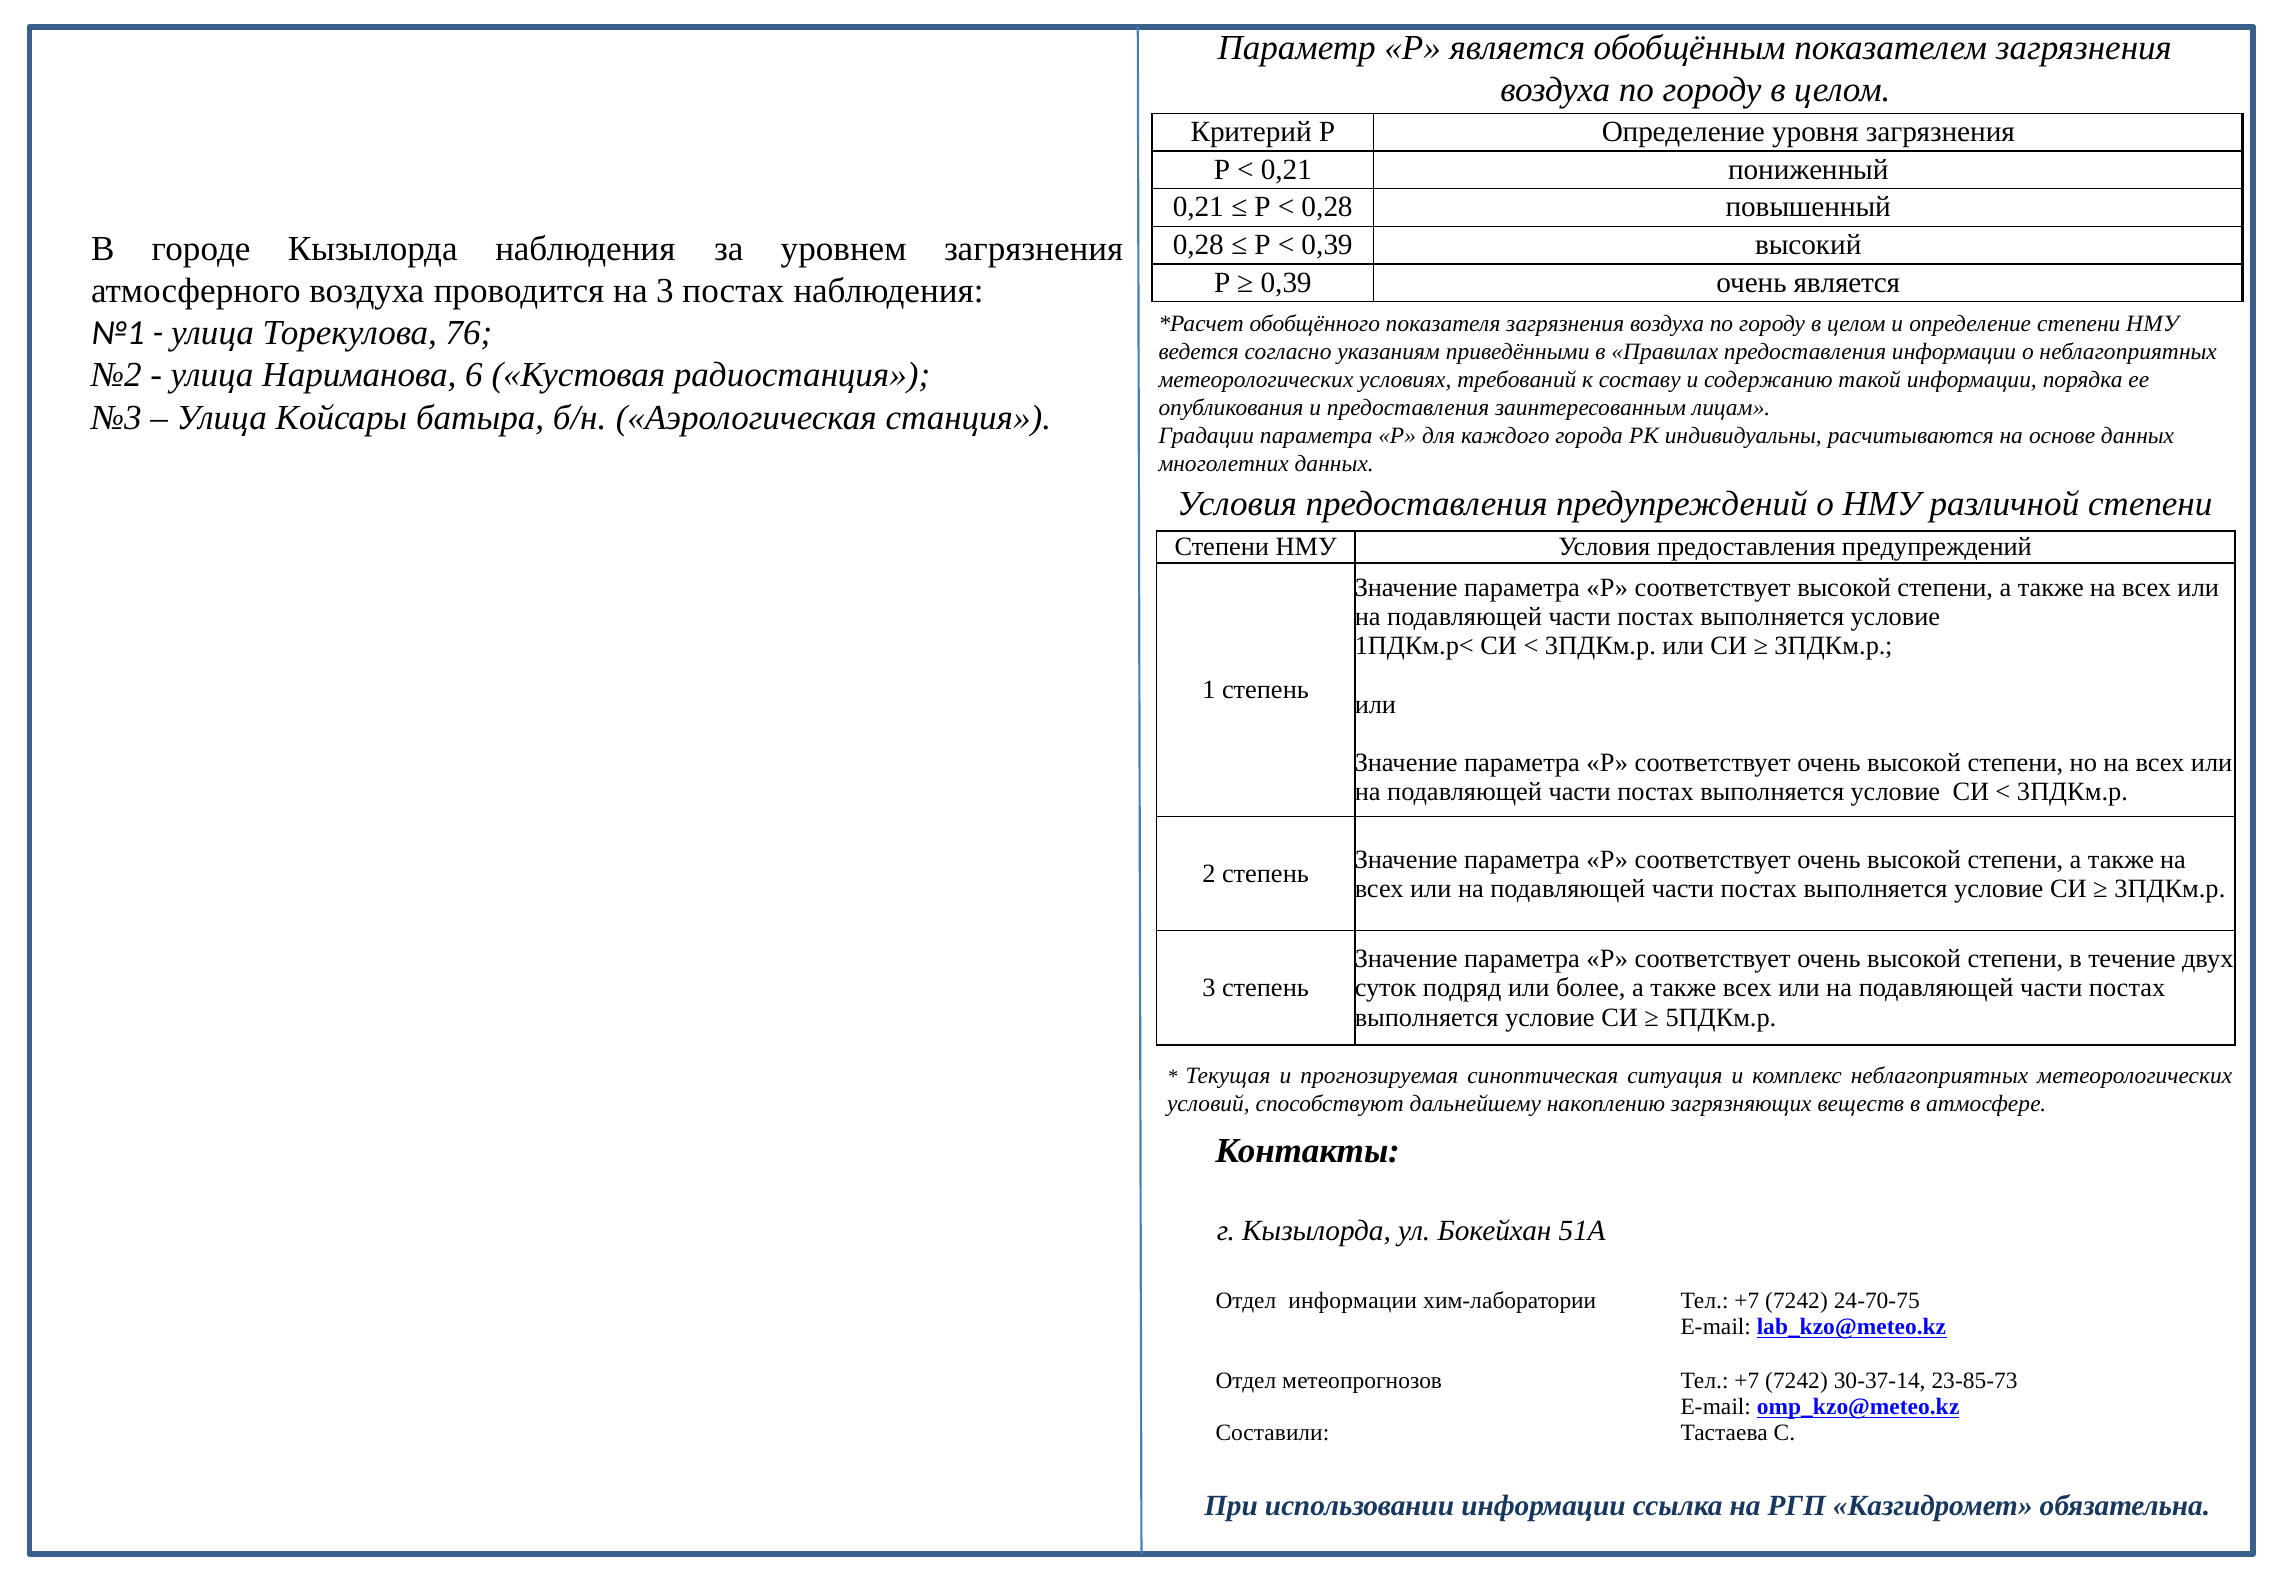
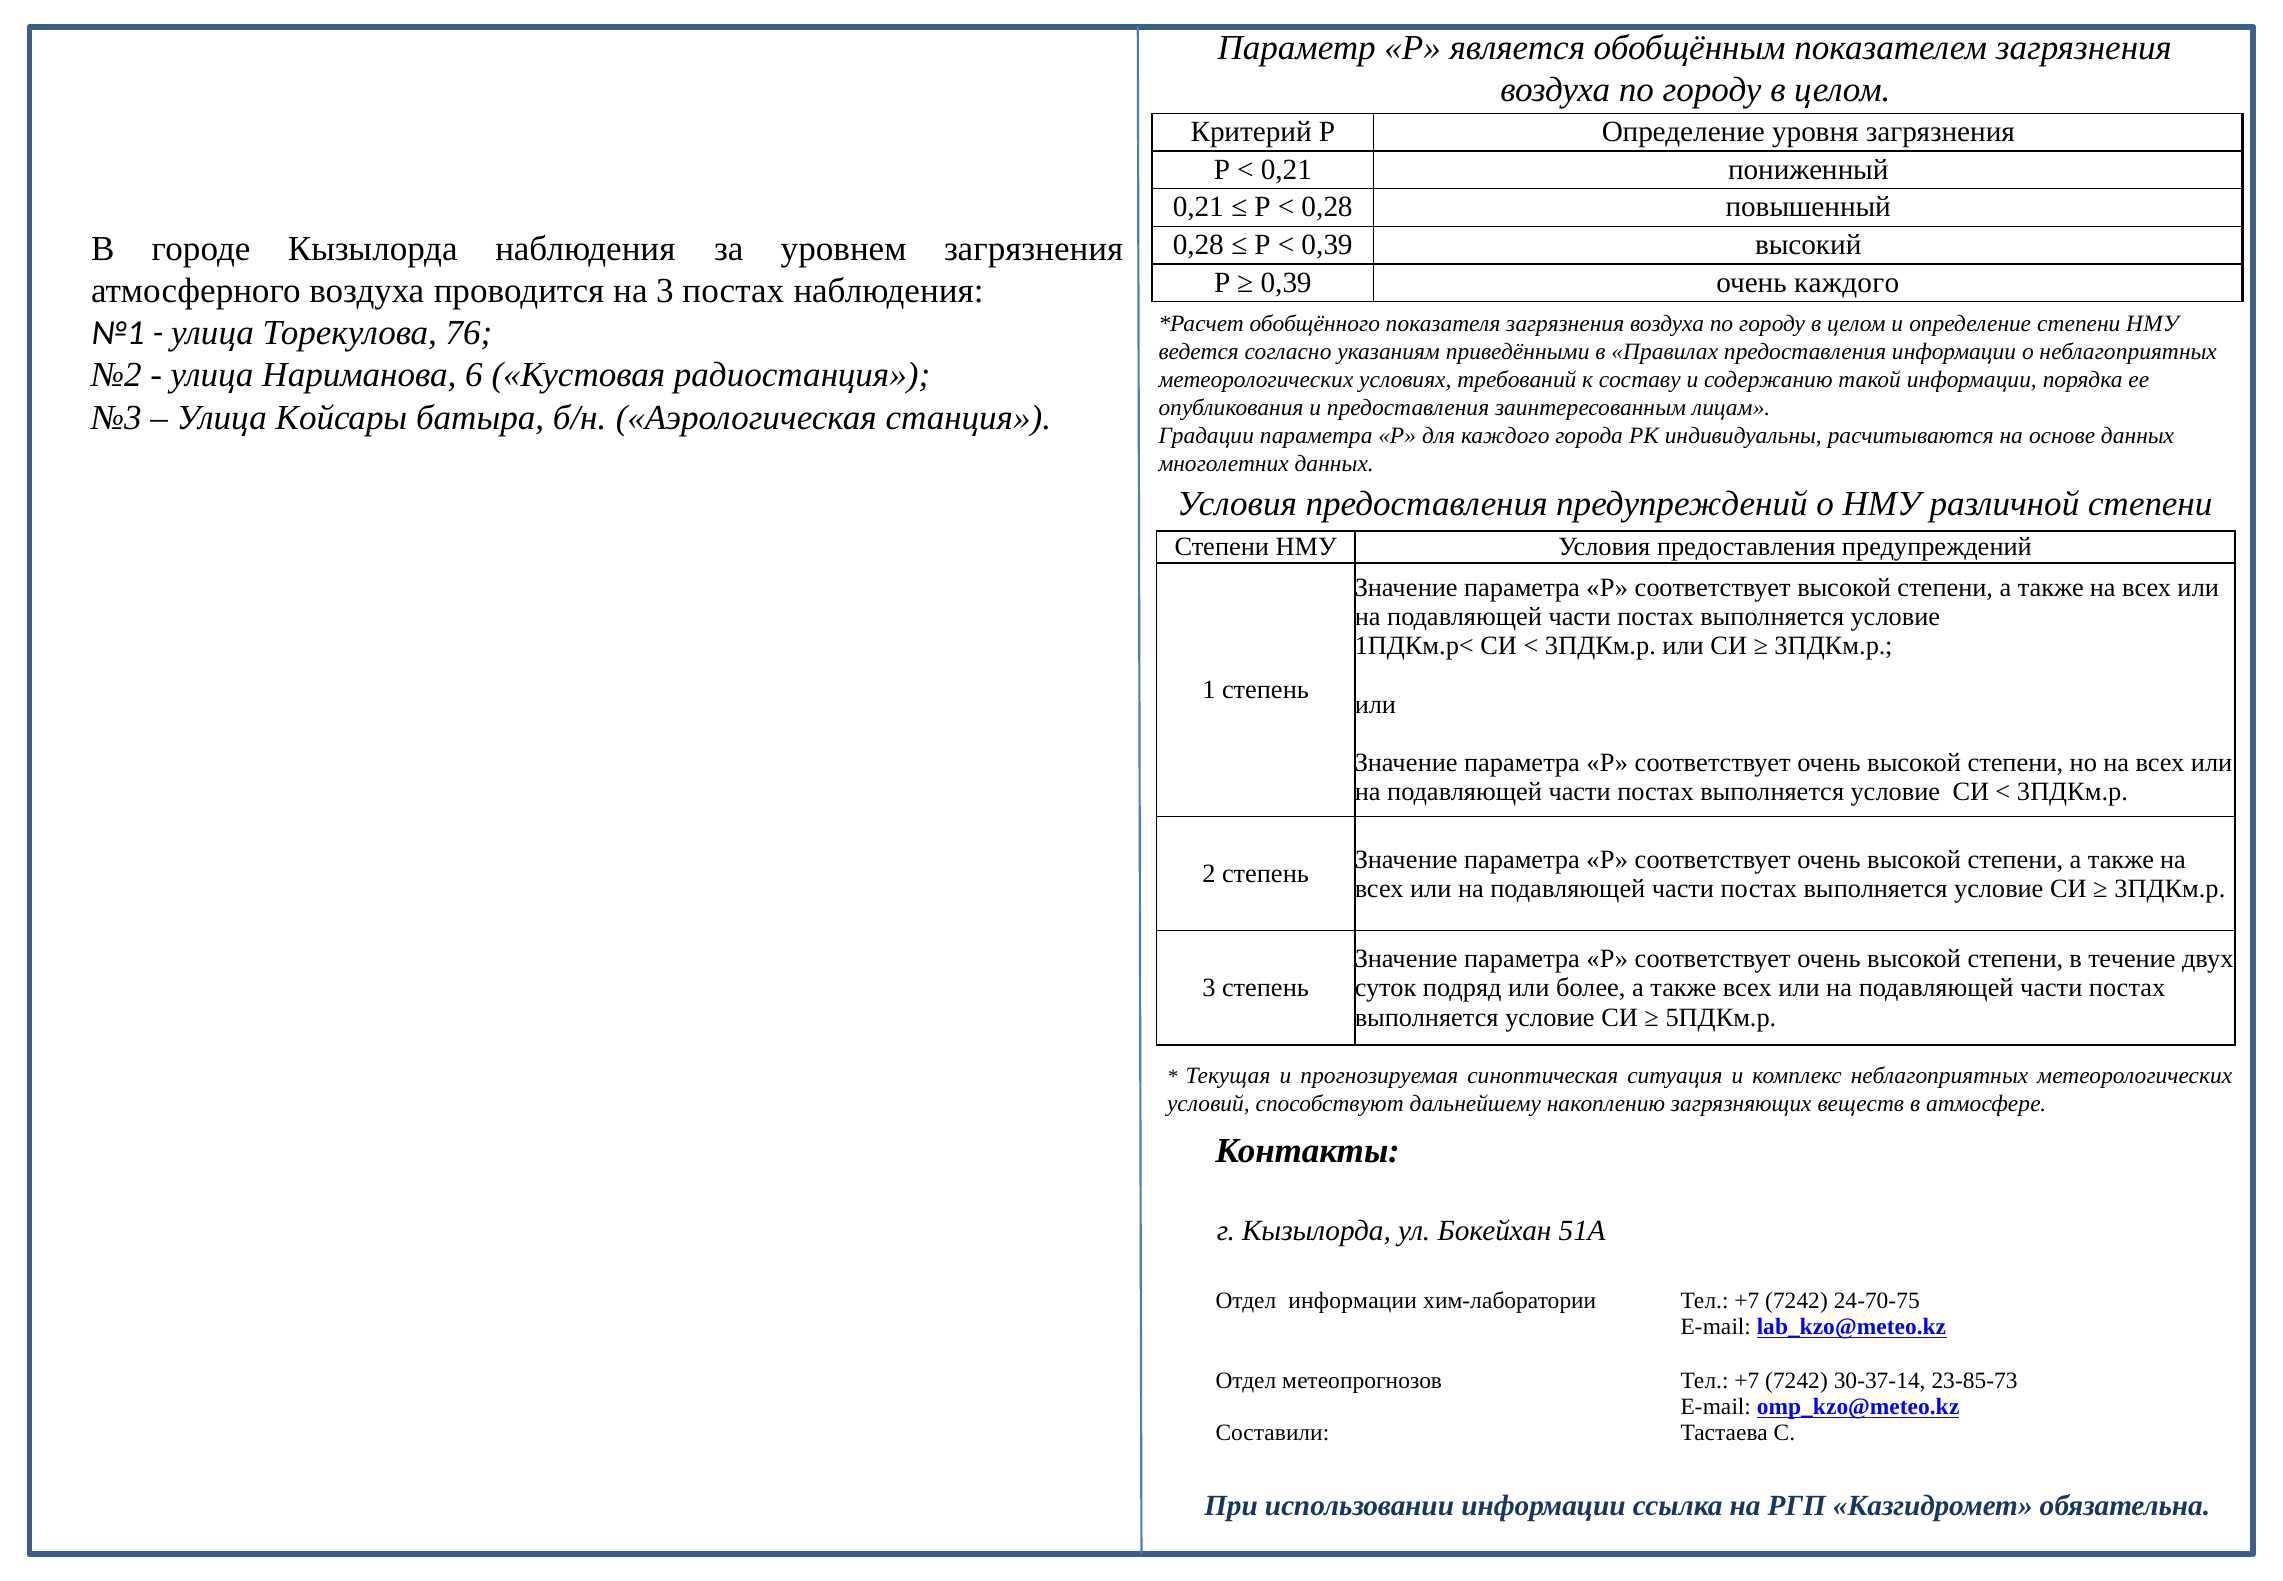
очень является: является -> каждого
